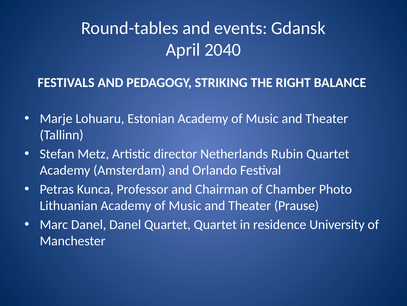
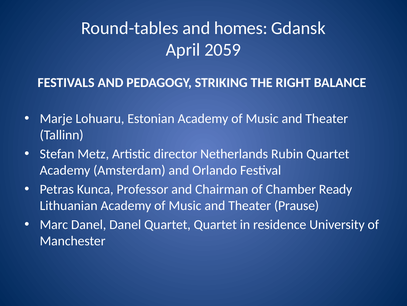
events: events -> homes
2040: 2040 -> 2059
Photo: Photo -> Ready
